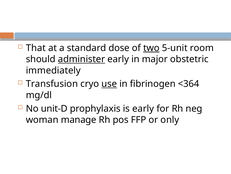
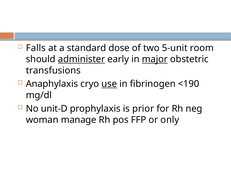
That: That -> Falls
two underline: present -> none
major underline: none -> present
immediately: immediately -> transfusions
Transfusion: Transfusion -> Anaphylaxis
<364: <364 -> <190
is early: early -> prior
